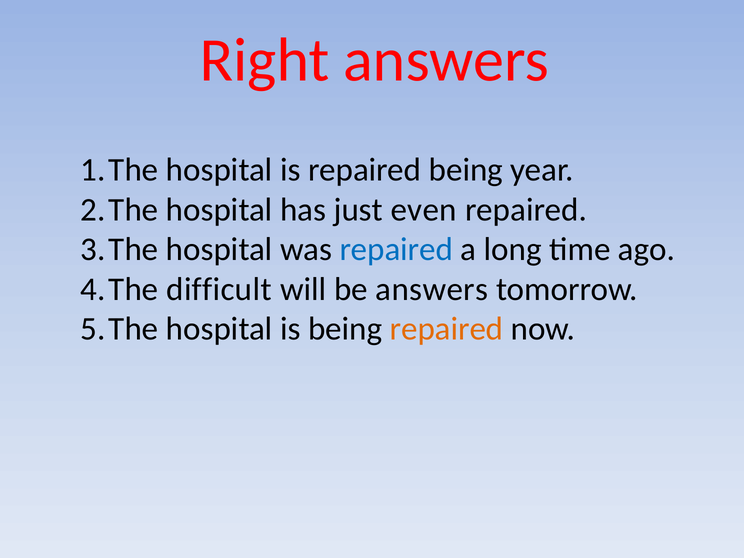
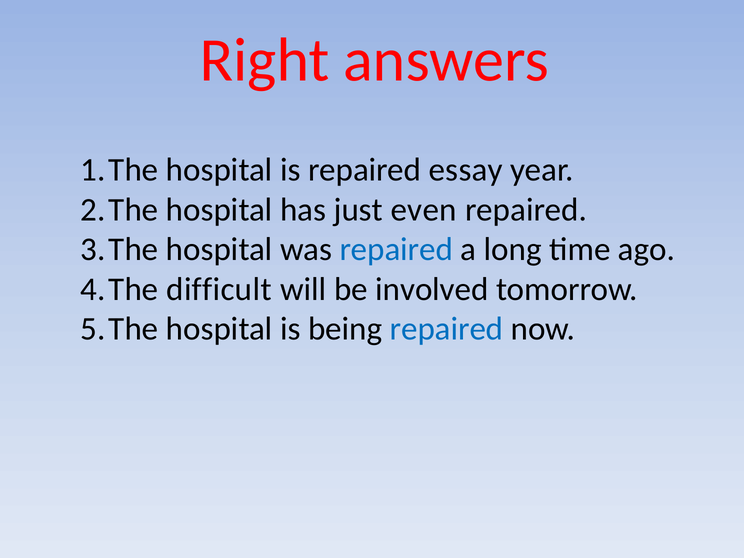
repaired being: being -> essay
be answers: answers -> involved
repaired at (447, 329) colour: orange -> blue
